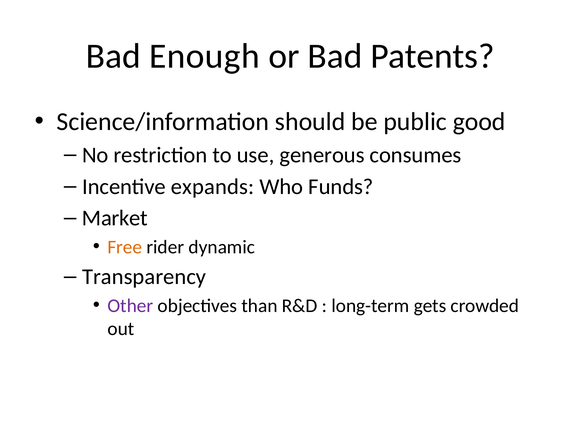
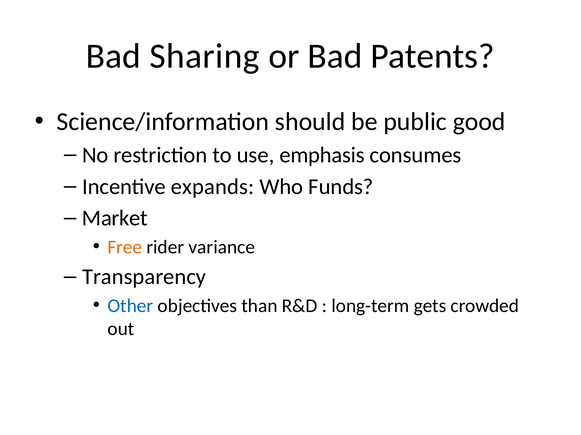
Enough: Enough -> Sharing
generous: generous -> emphasis
dynamic: dynamic -> variance
Other colour: purple -> blue
